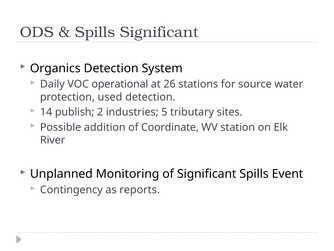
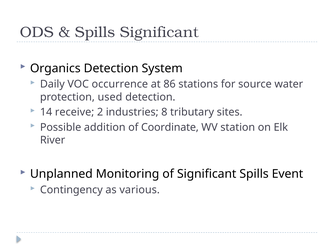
operational: operational -> occurrence
26: 26 -> 86
publish: publish -> receive
5: 5 -> 8
reports: reports -> various
